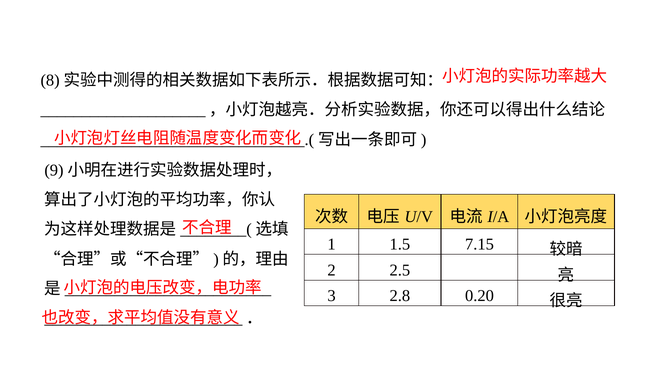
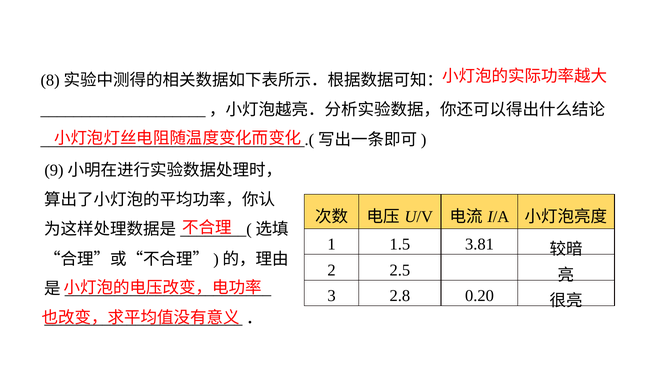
7.15: 7.15 -> 3.81
